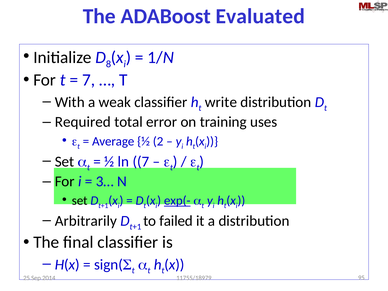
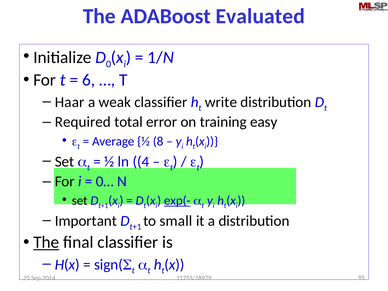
8: 8 -> 0
7 at (89, 80): 7 -> 6
With: With -> Haar
uses: uses -> easy
2: 2 -> 8
ln 7: 7 -> 4
3…: 3… -> 0…
Arbitrarily: Arbitrarily -> Important
failed: failed -> small
The at (46, 242) underline: none -> present
